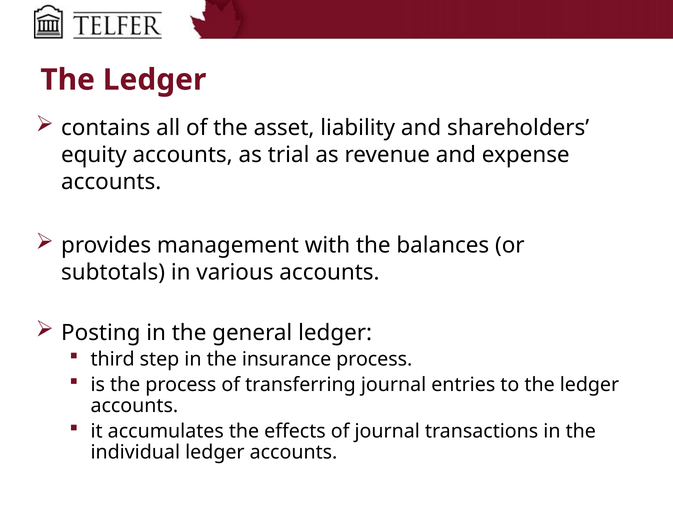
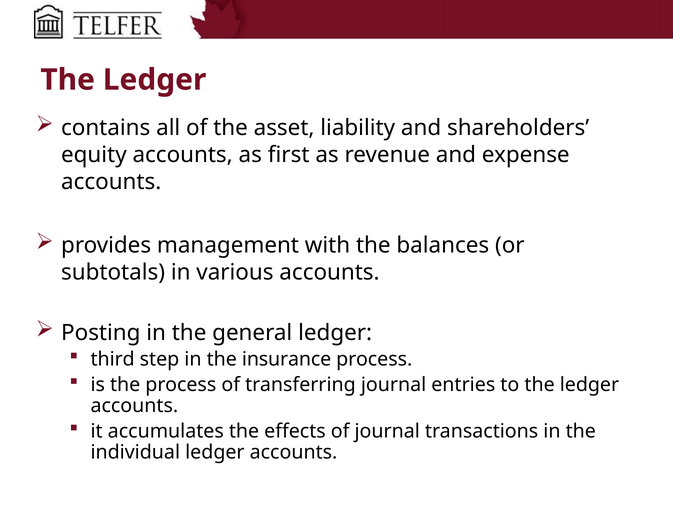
trial: trial -> first
